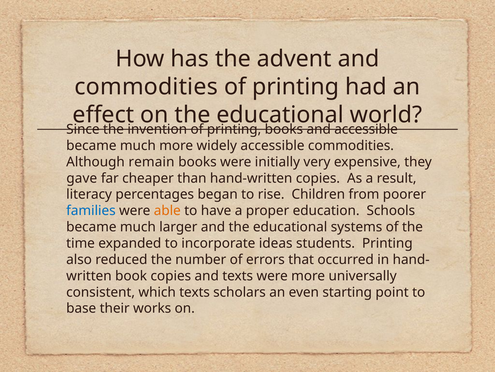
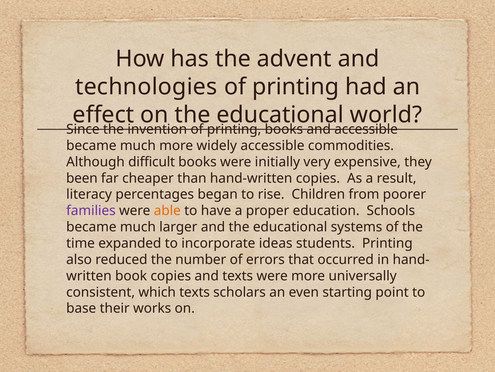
commodities at (146, 87): commodities -> technologies
remain: remain -> difficult
gave: gave -> been
families colour: blue -> purple
